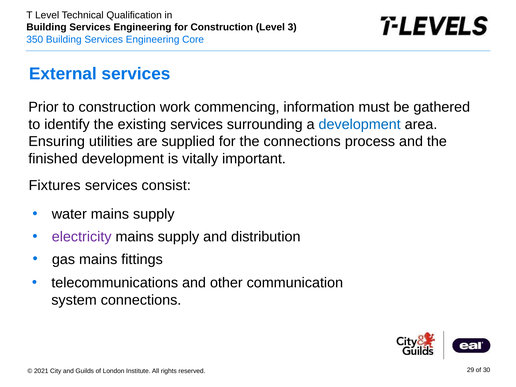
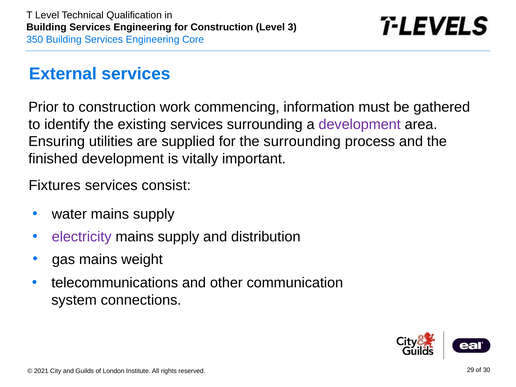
development at (360, 124) colour: blue -> purple
the connections: connections -> surrounding
fittings: fittings -> weight
